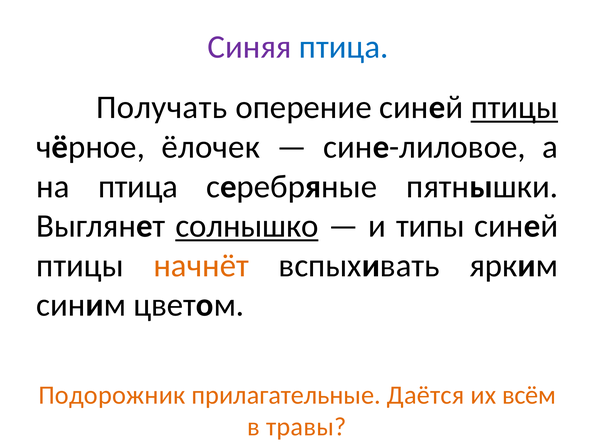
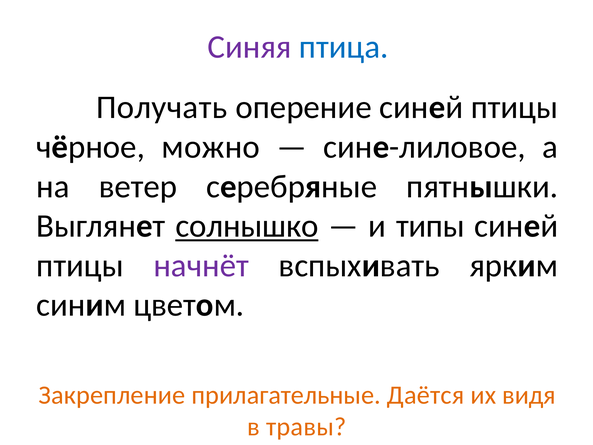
птицы at (514, 107) underline: present -> none
ёлочек: ёлочек -> можно
на птица: птица -> ветер
начнёт colour: orange -> purple
Подорожник: Подорожник -> Закрепление
всём: всём -> видя
